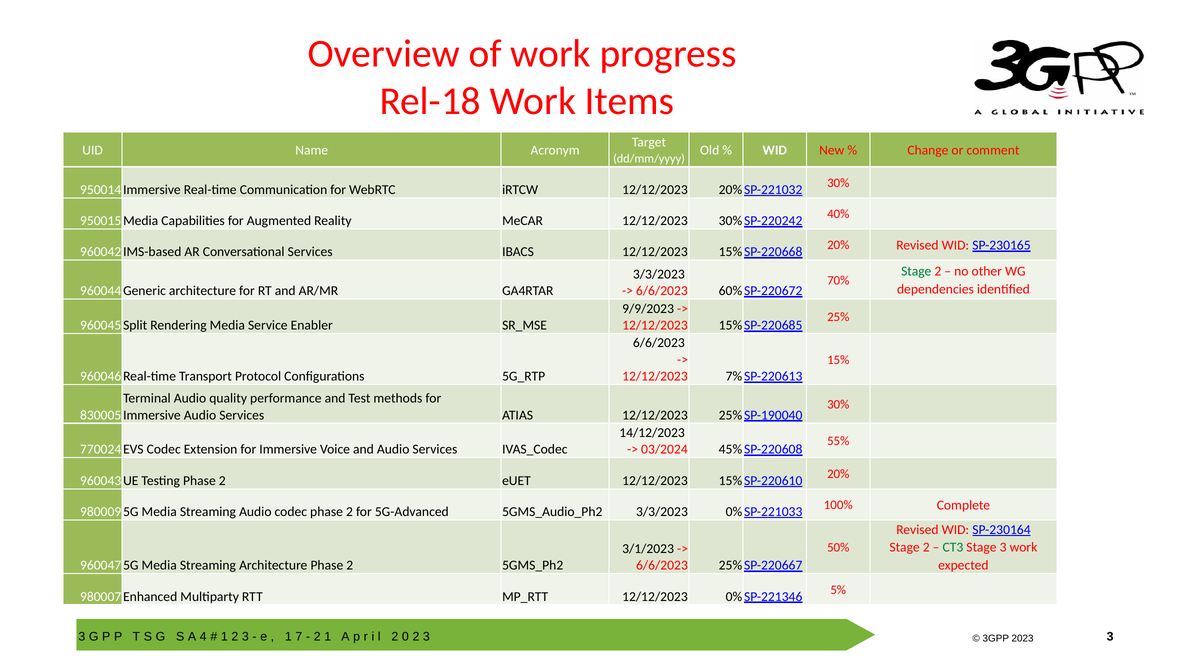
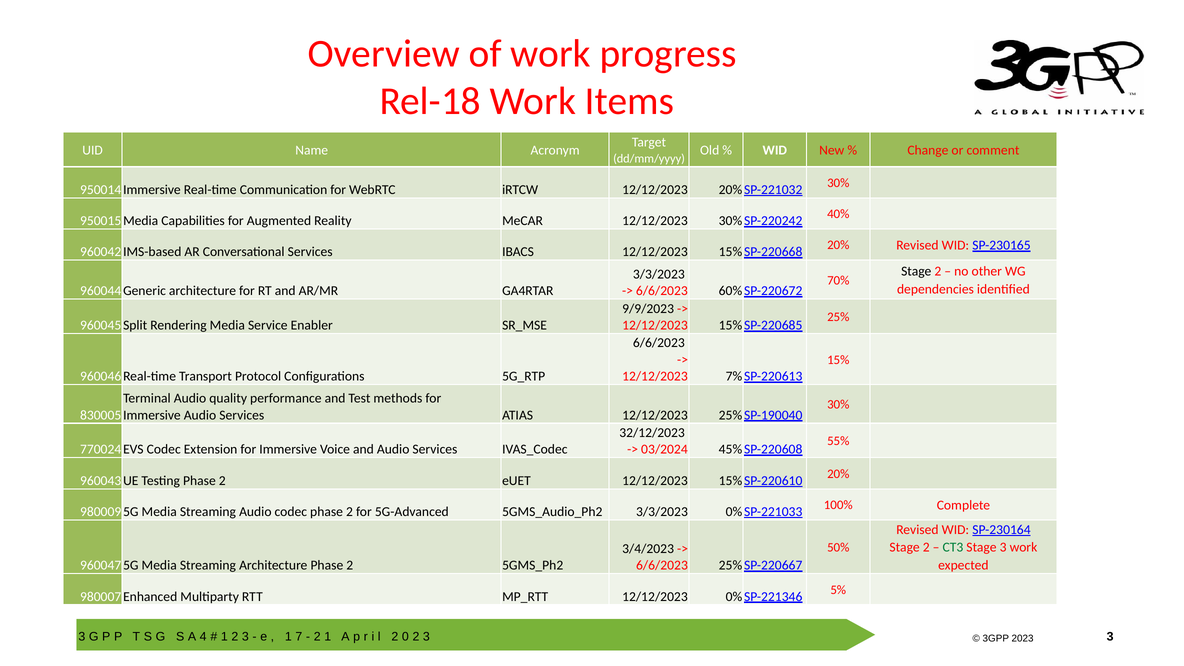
Stage at (916, 271) colour: green -> black
14/12/2023: 14/12/2023 -> 32/12/2023
3/1/2023: 3/1/2023 -> 3/4/2023
